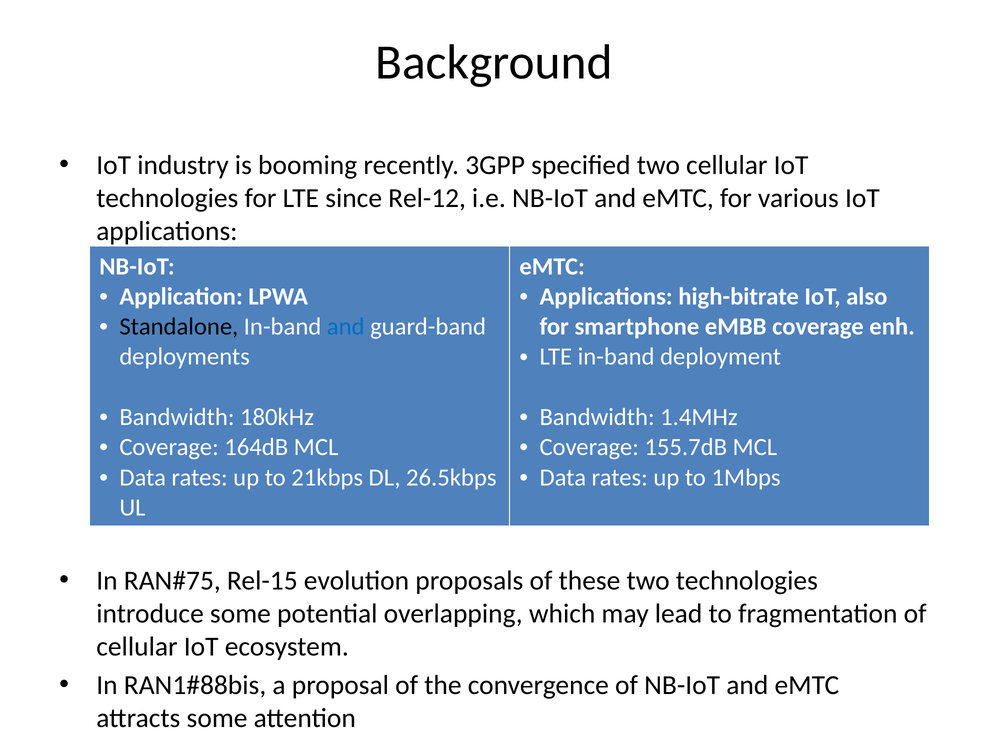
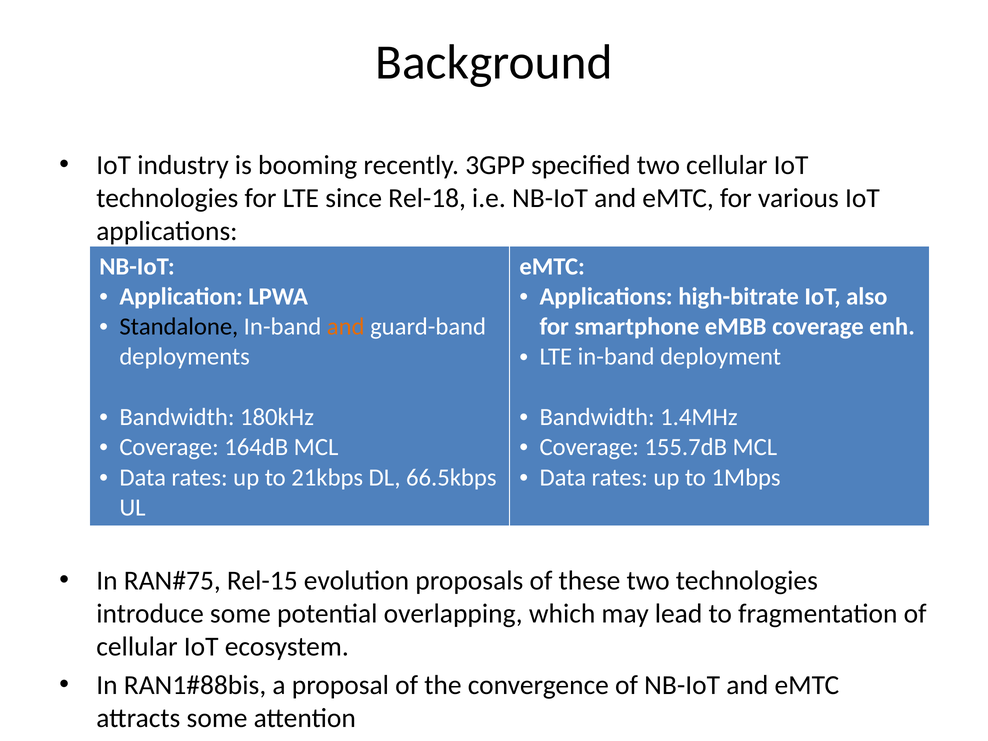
Rel-12: Rel-12 -> Rel-18
and at (346, 327) colour: blue -> orange
26.5kbps: 26.5kbps -> 66.5kbps
